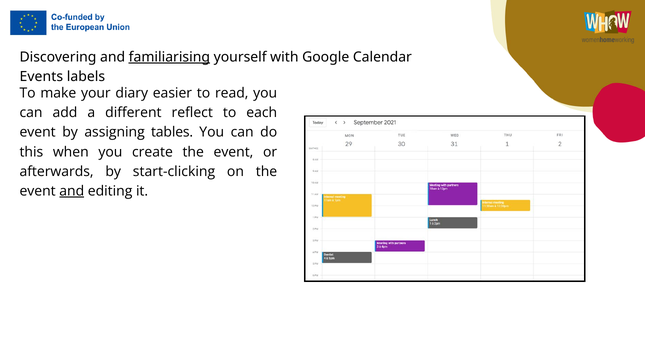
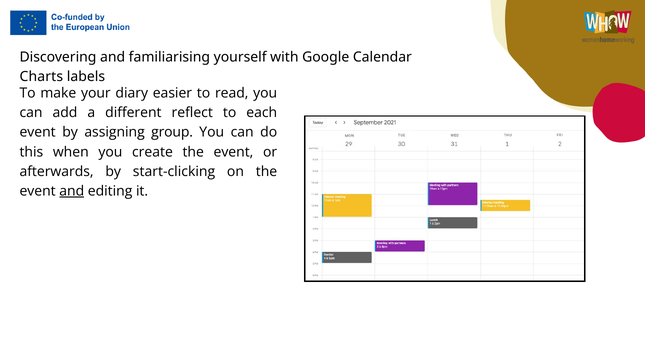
familiarising underline: present -> none
Events: Events -> Charts
tables: tables -> group
